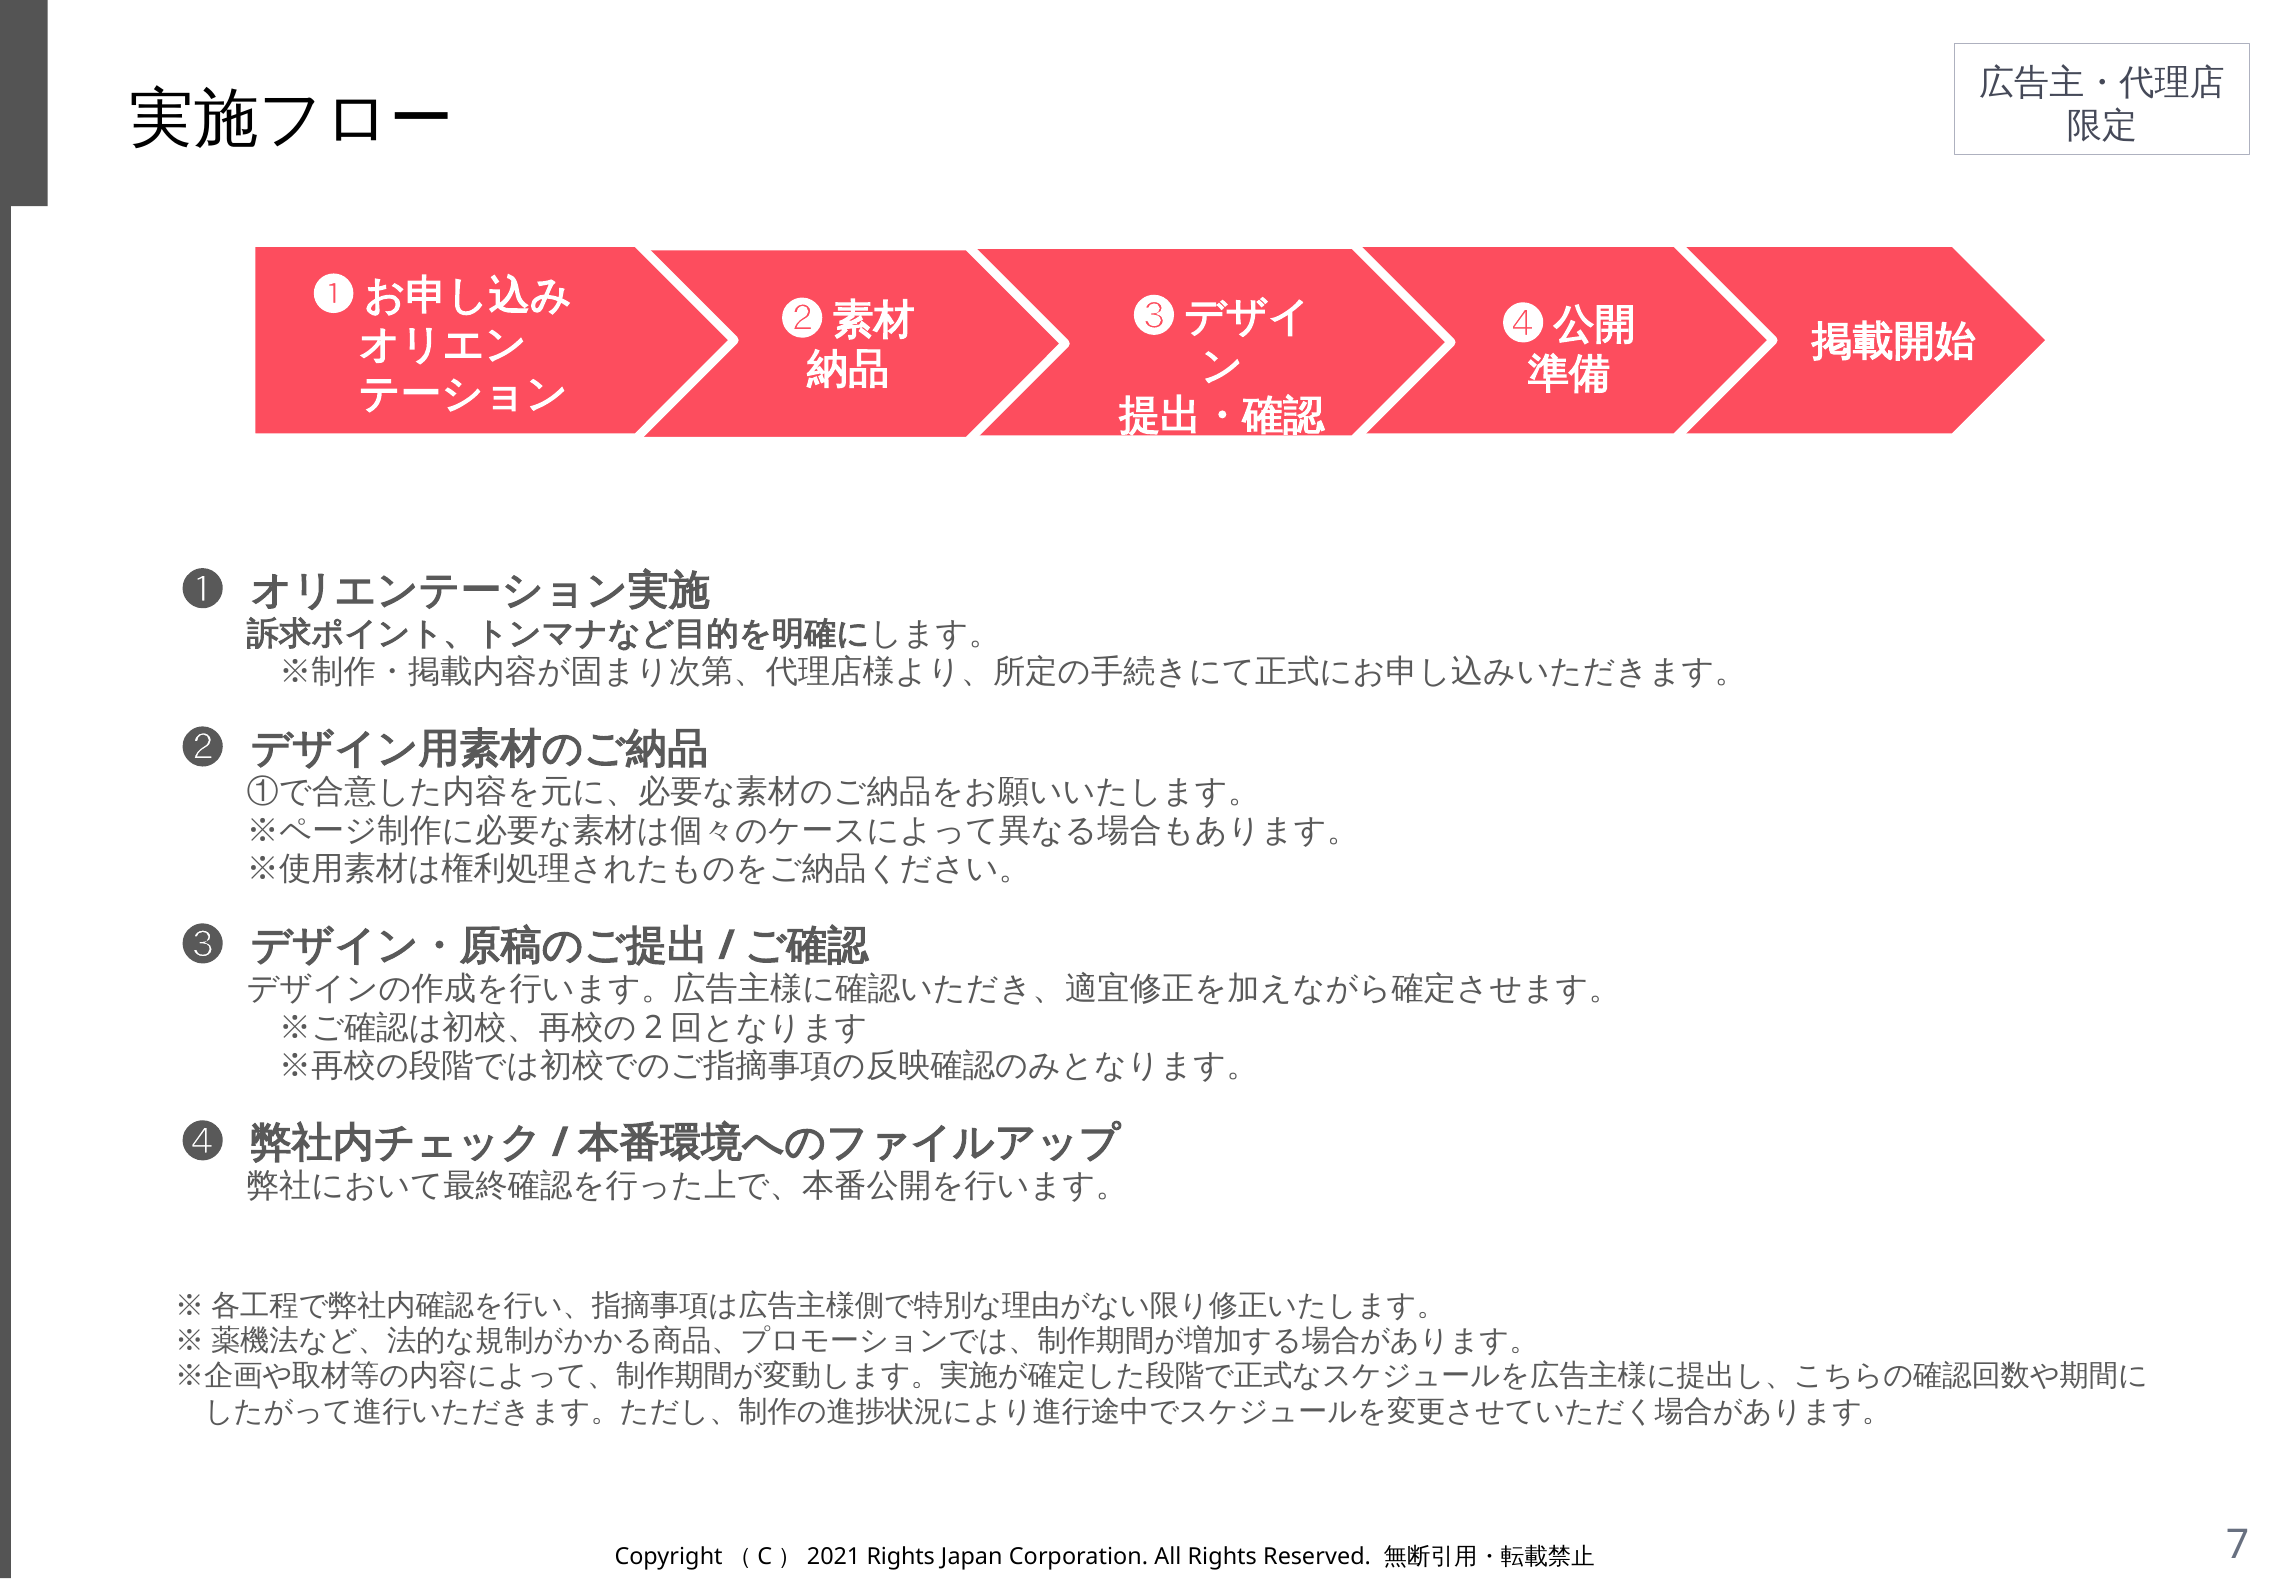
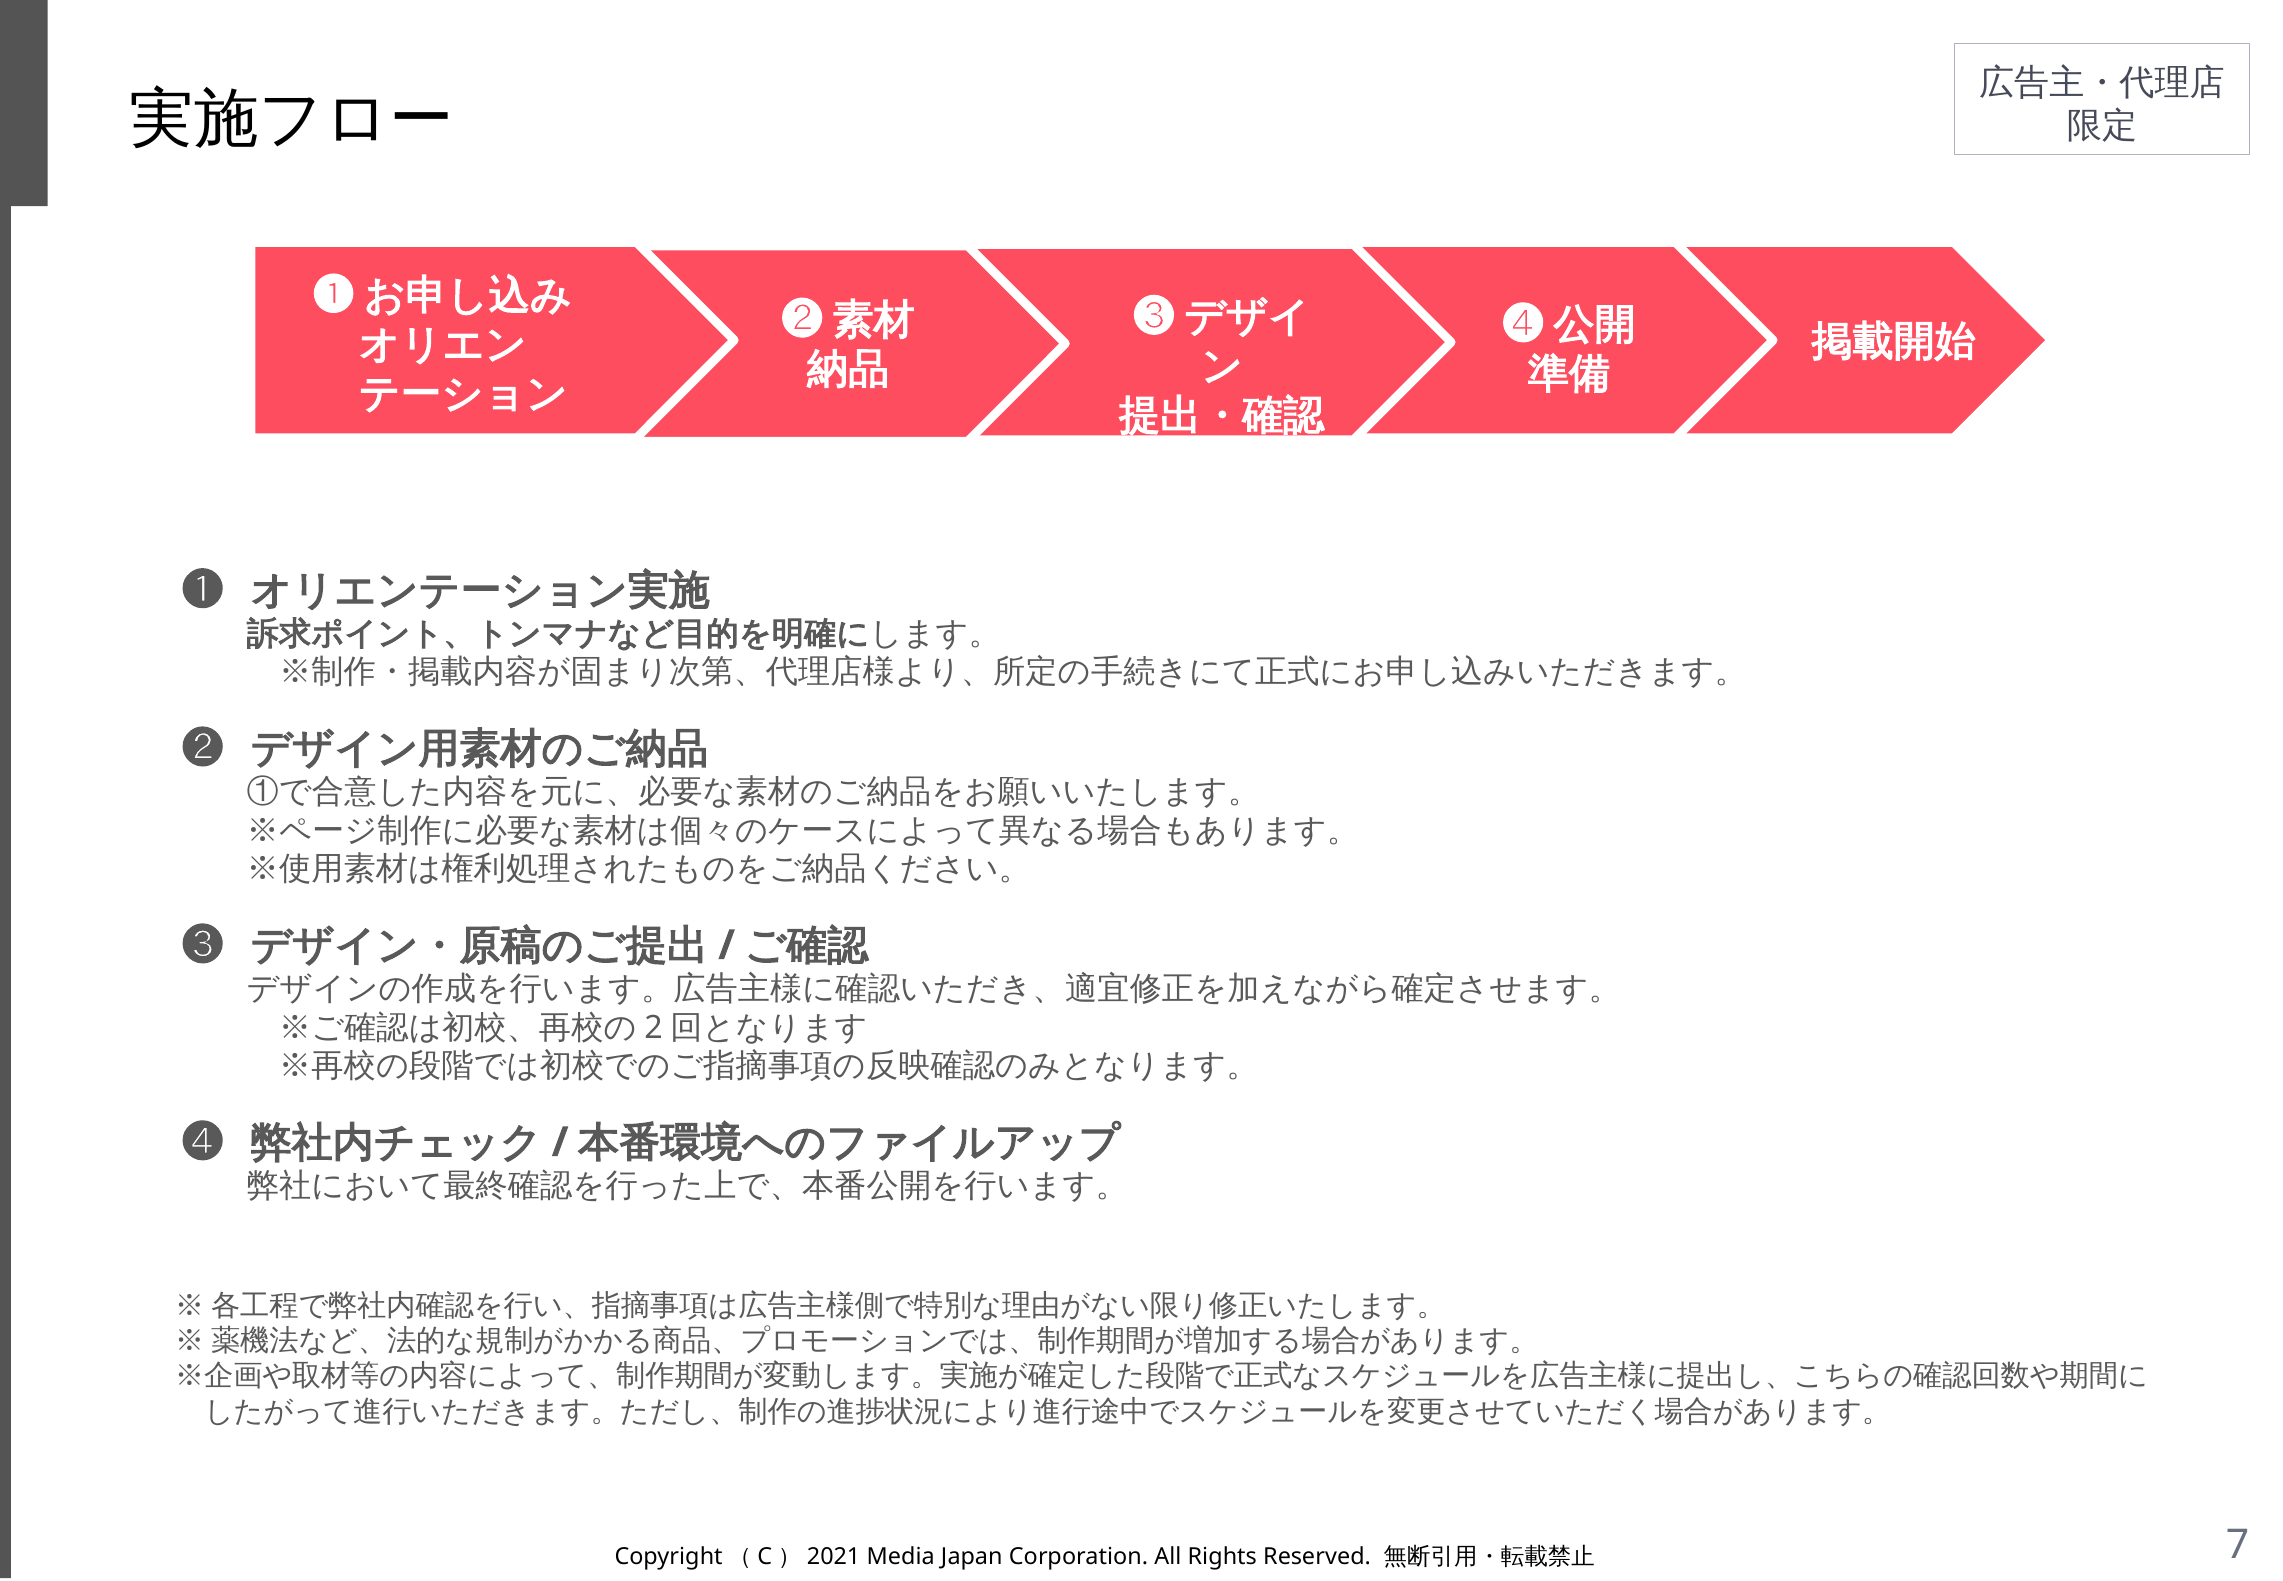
Copyright（C）2021 Rights: Rights -> Media
